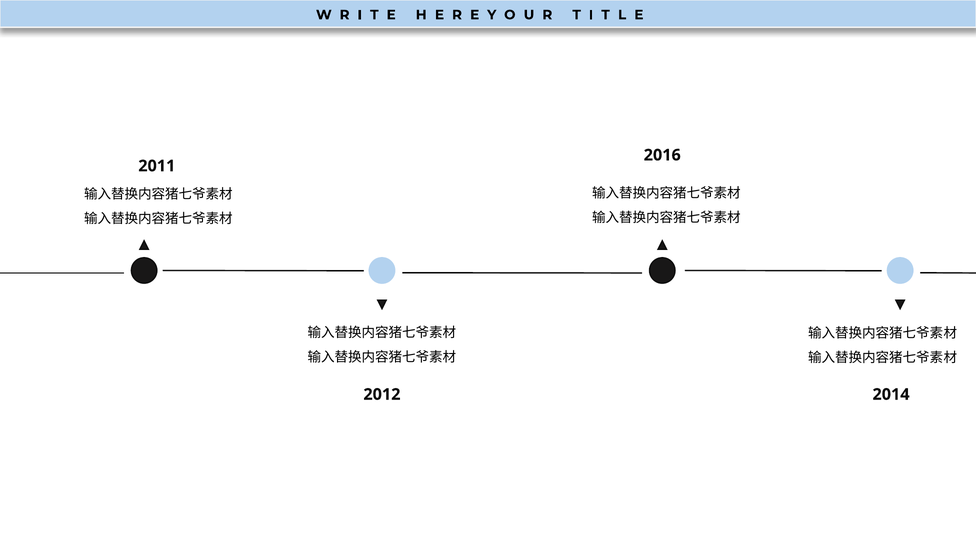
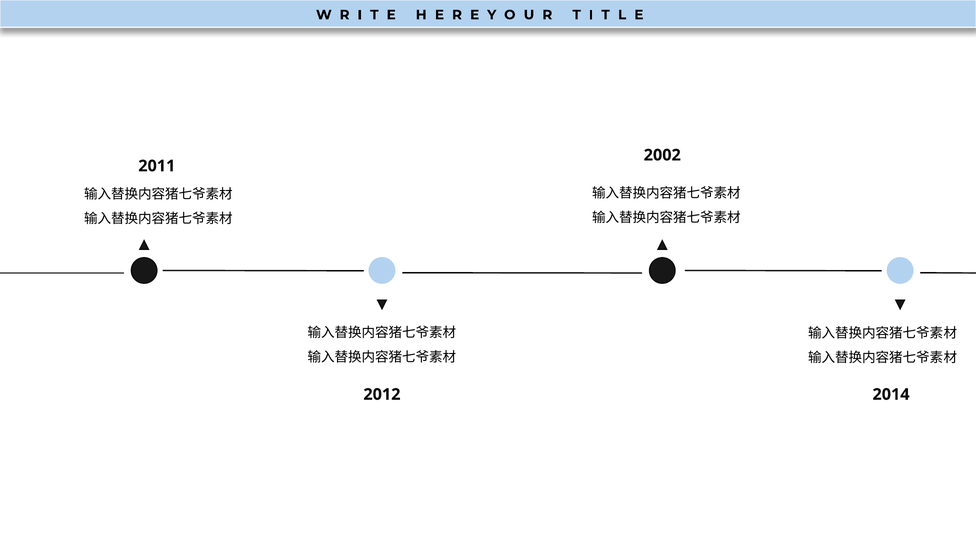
2016: 2016 -> 2002
